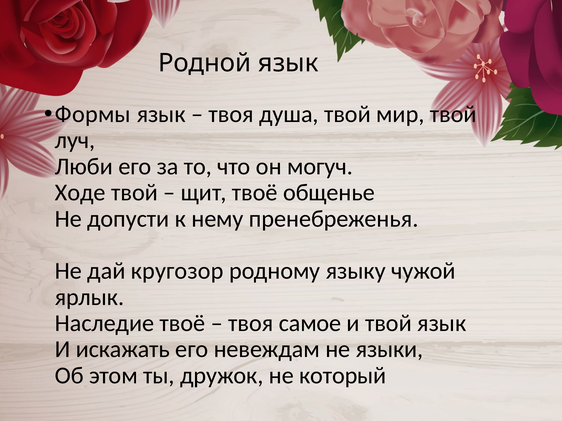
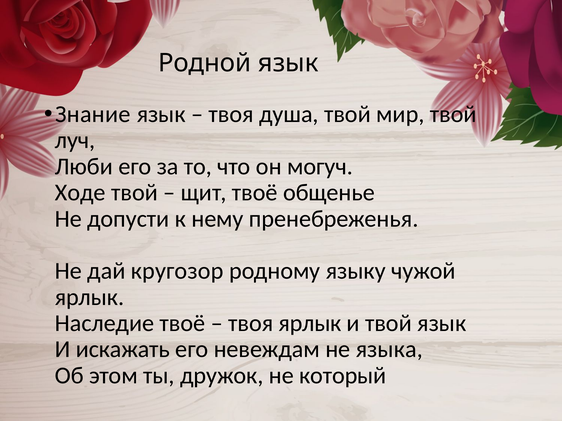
Формы: Формы -> Знание
твоя самое: самое -> ярлык
языки: языки -> языка
